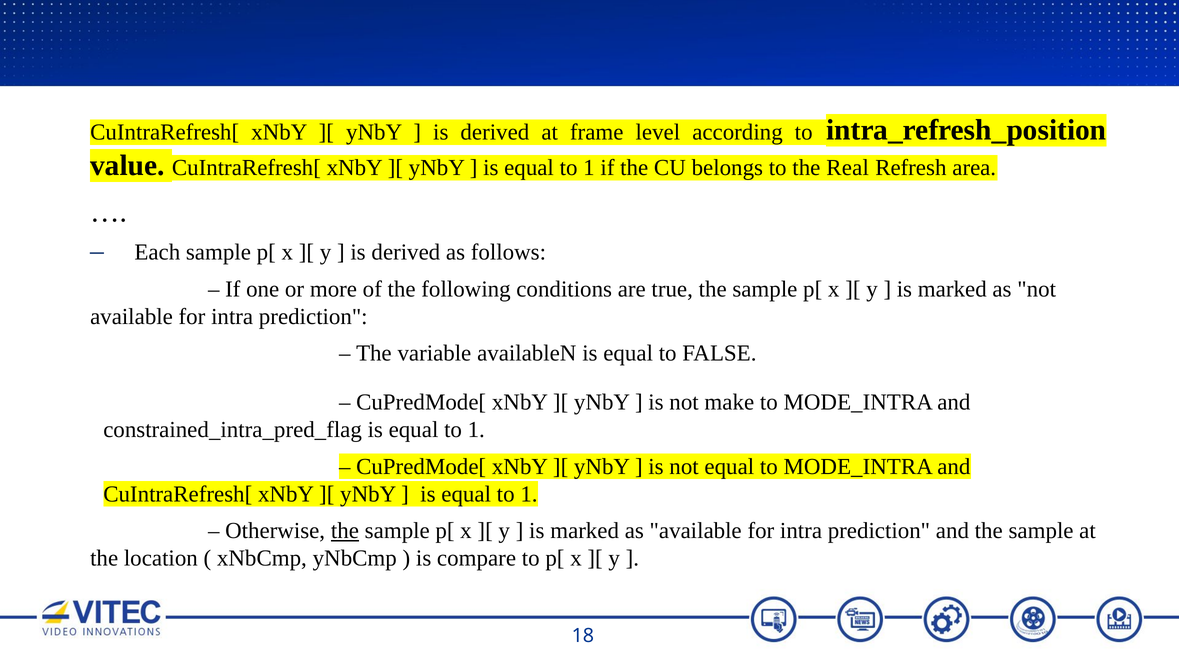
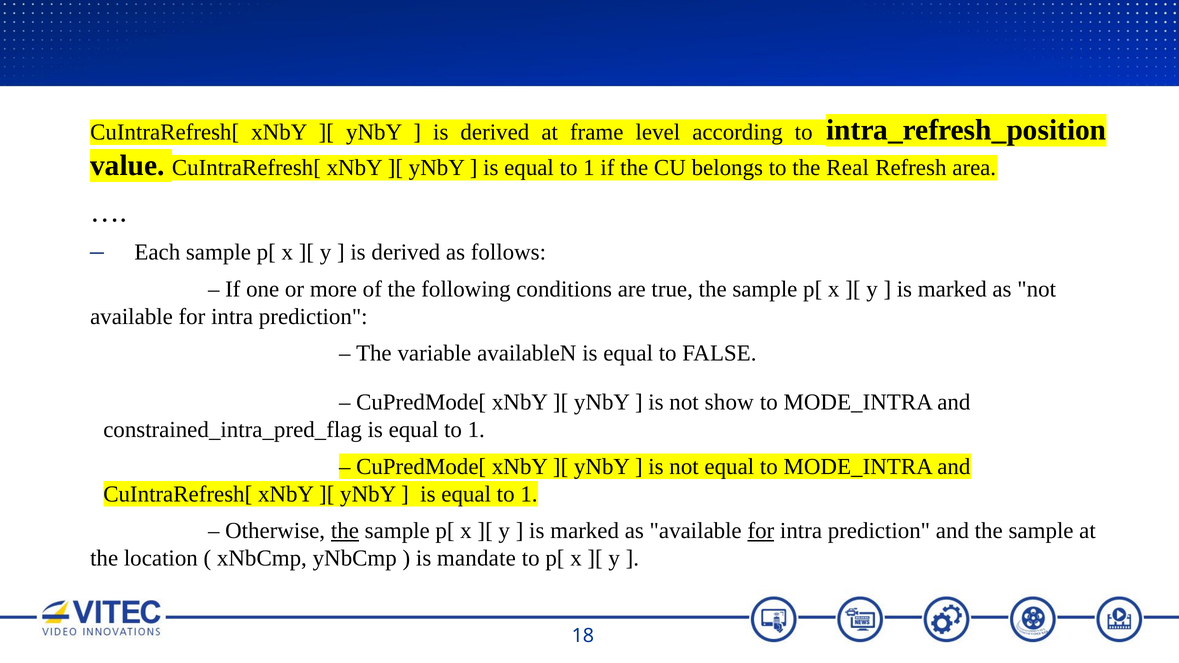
make: make -> show
for at (761, 531) underline: none -> present
compare: compare -> mandate
